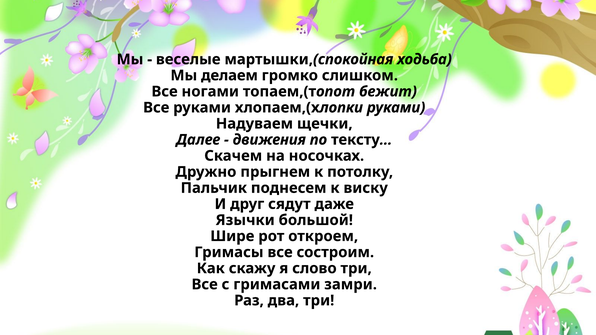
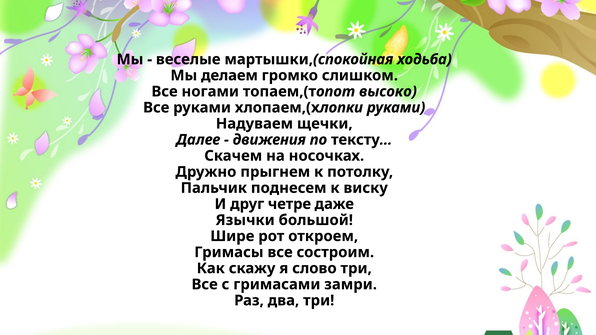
бежит: бежит -> высоко
сядут: сядут -> четре
